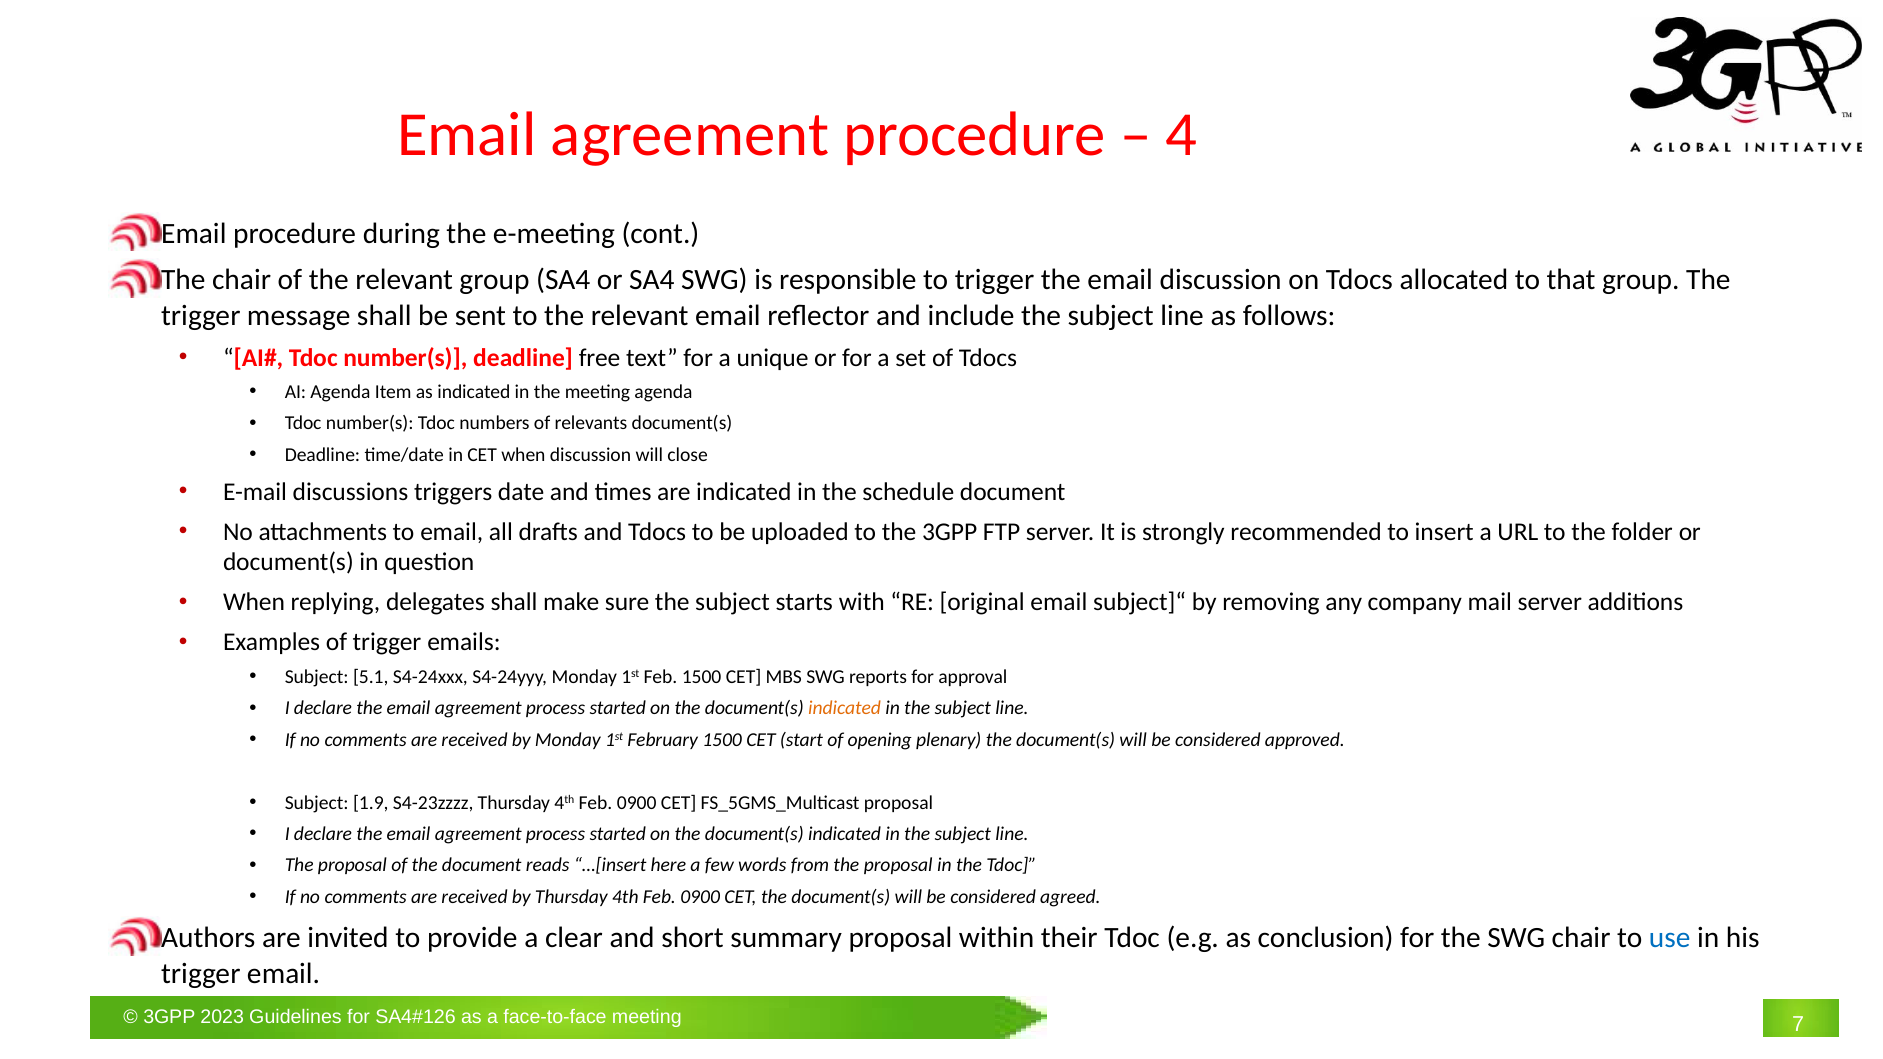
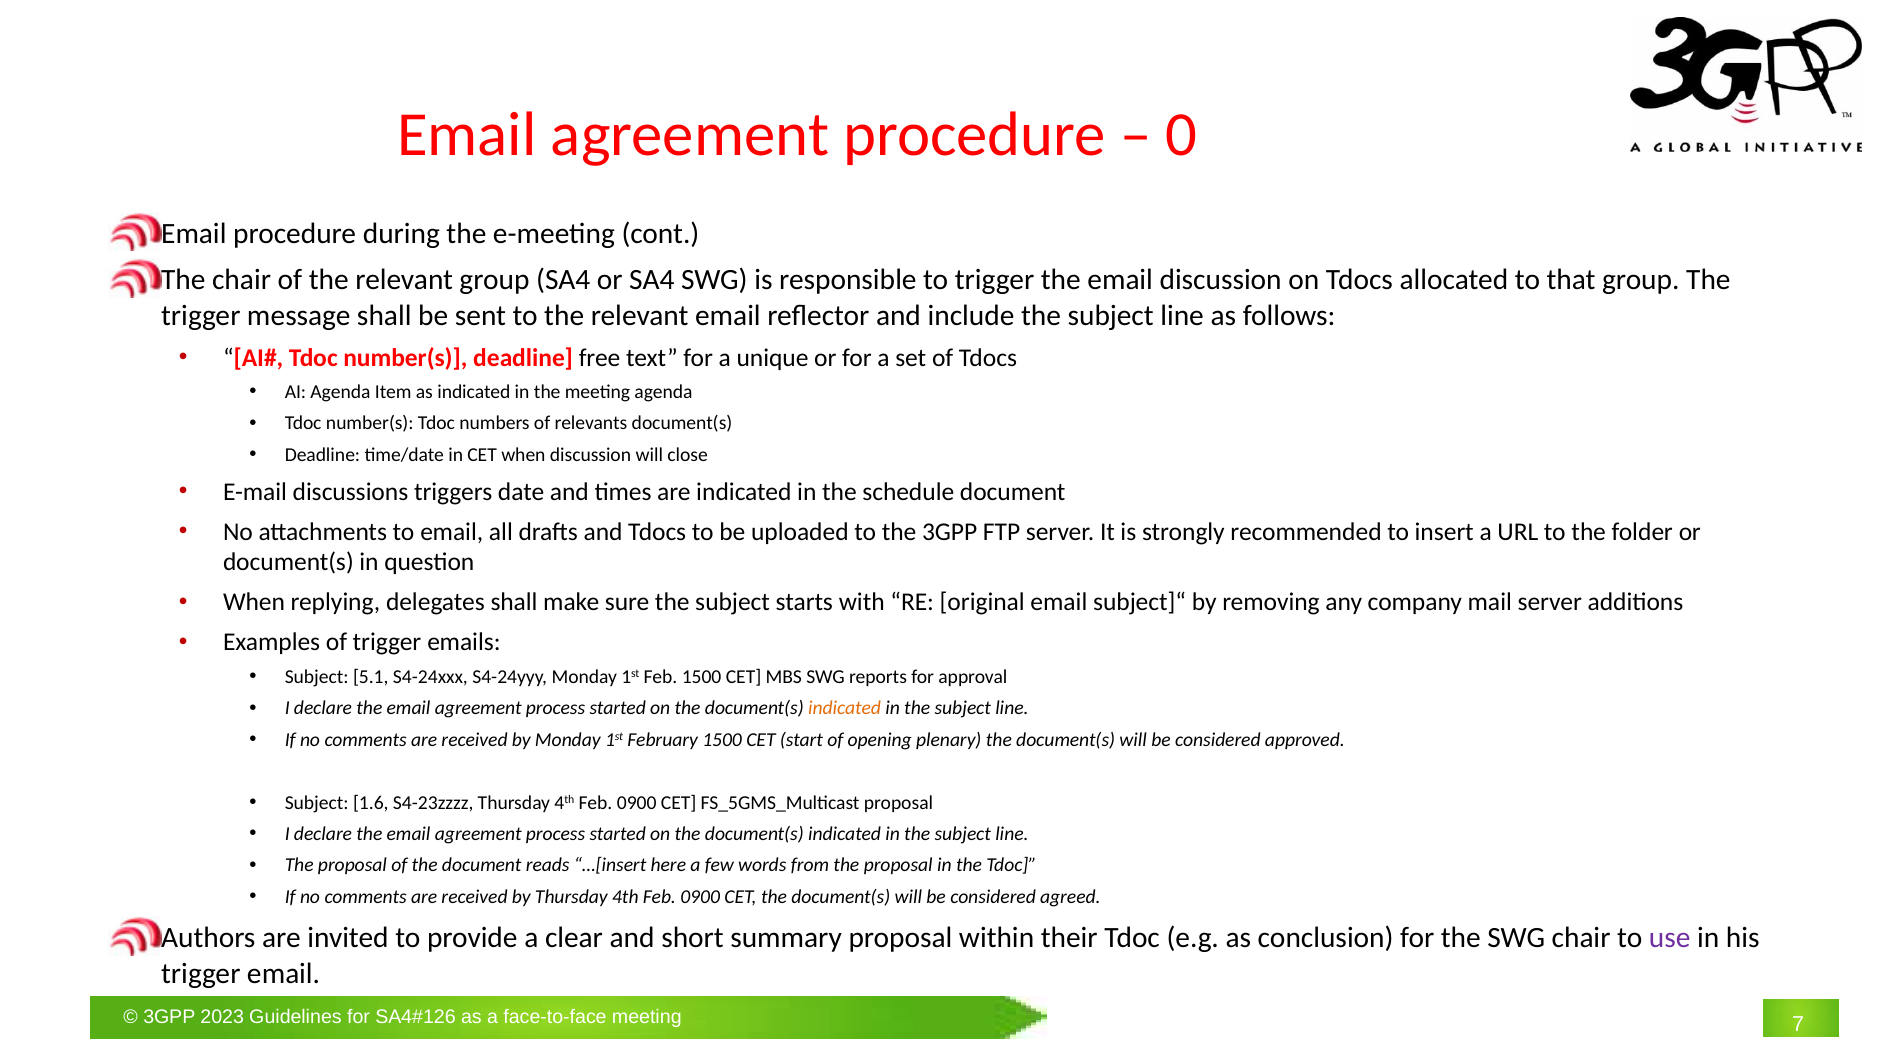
4: 4 -> 0
1.9: 1.9 -> 1.6
use colour: blue -> purple
